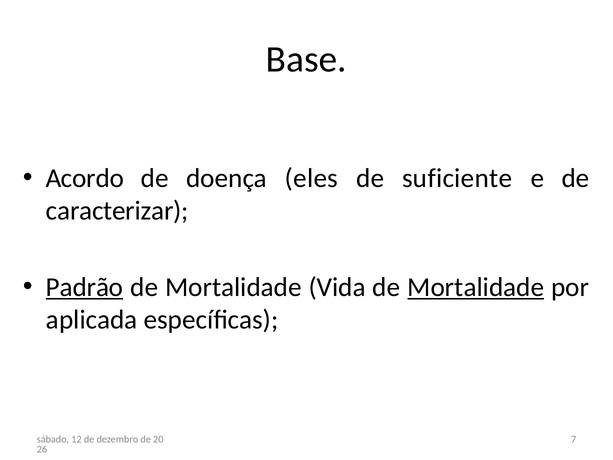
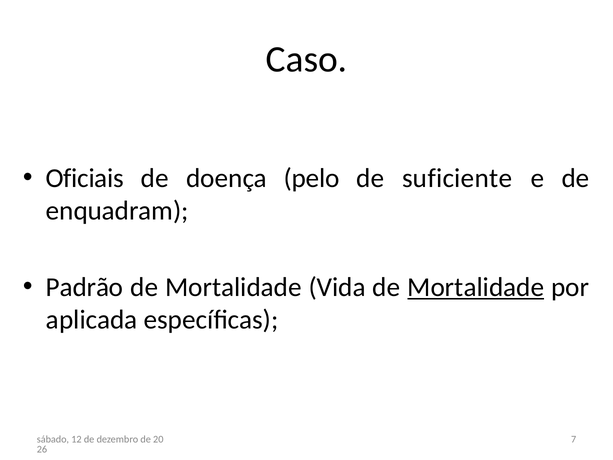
Base: Base -> Caso
Acordo: Acordo -> Oficiais
eles: eles -> pelo
caracterizar: caracterizar -> enquadram
Padrão underline: present -> none
